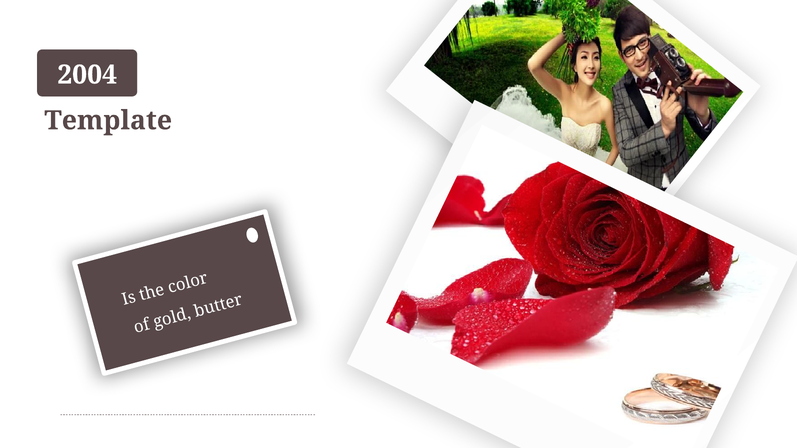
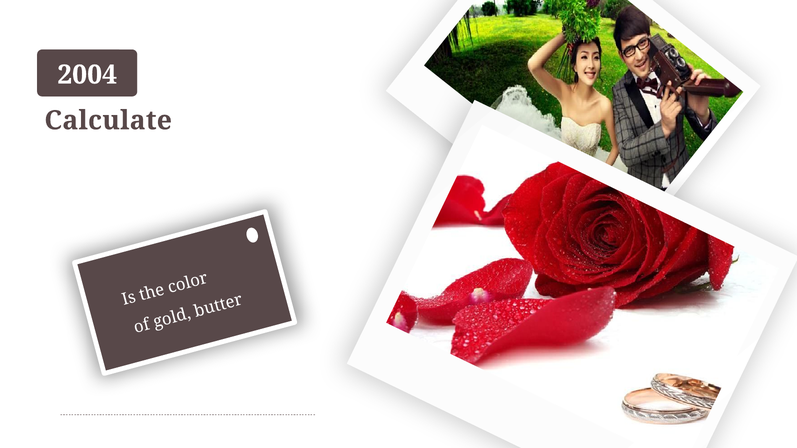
Template: Template -> Calculate
